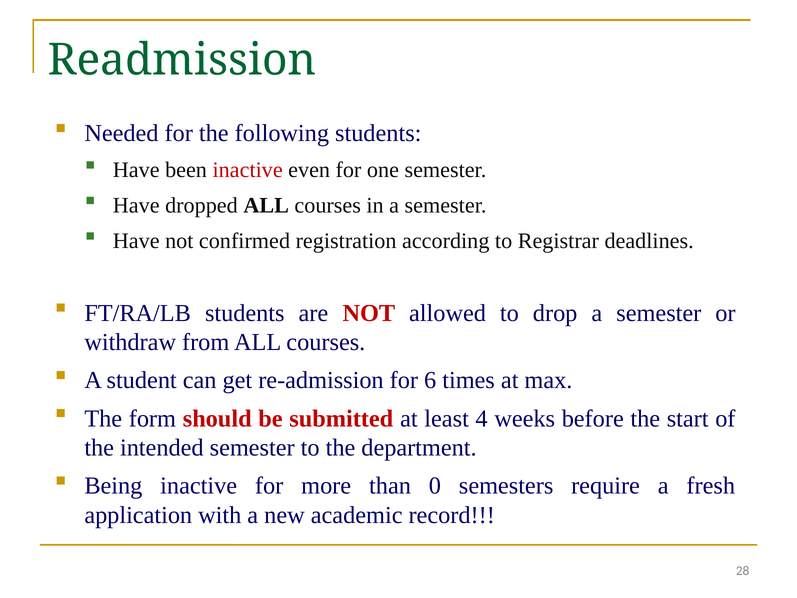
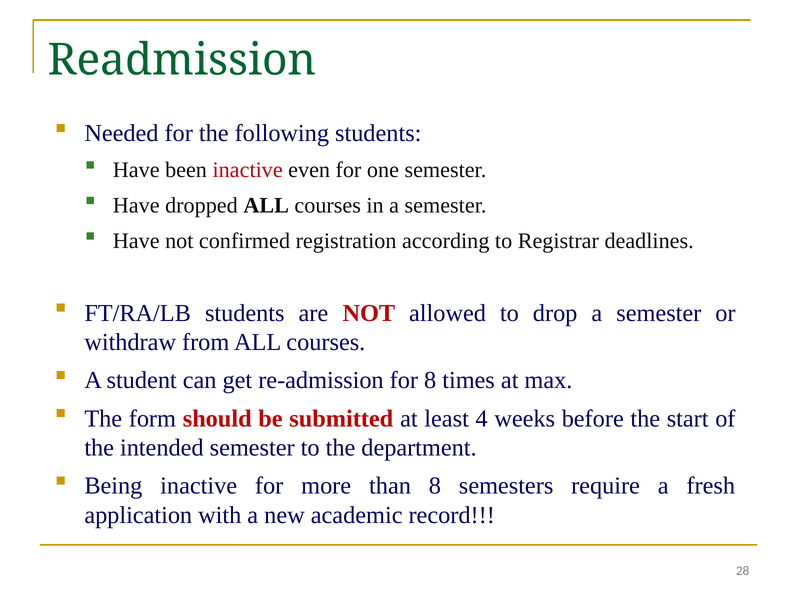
for 6: 6 -> 8
than 0: 0 -> 8
